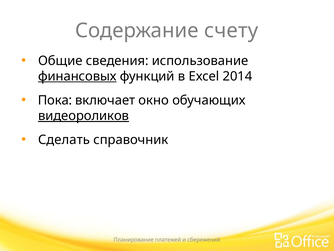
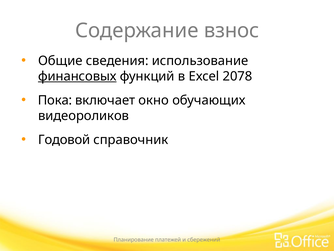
счету: счету -> взнос
2014: 2014 -> 2078
видеороликов underline: present -> none
Сделать: Сделать -> Годовой
